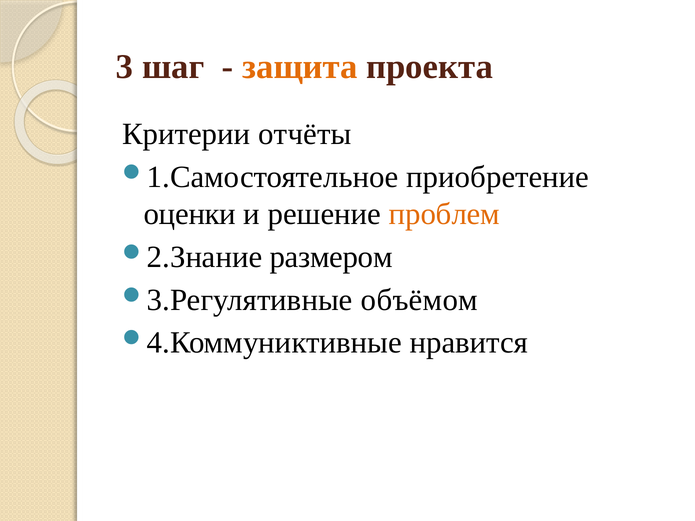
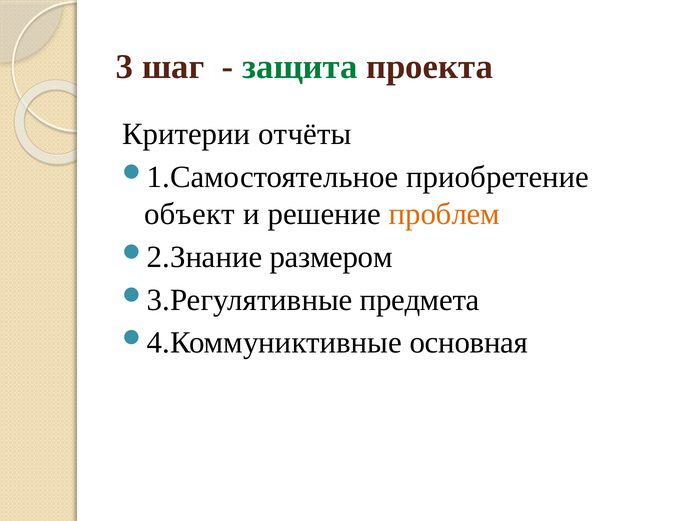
защита colour: orange -> green
оценки: оценки -> объект
объёмом: объёмом -> предмета
нравится: нравится -> основная
